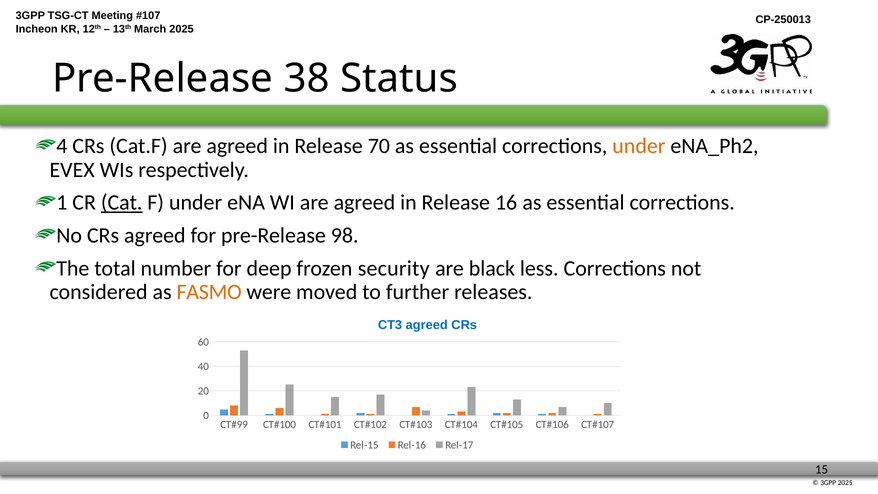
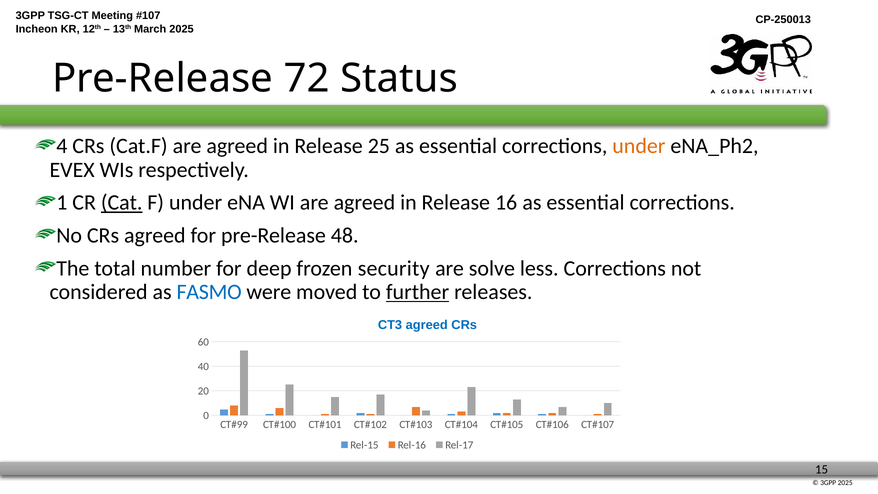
38: 38 -> 72
70: 70 -> 25
98: 98 -> 48
black: black -> solve
FASMO colour: orange -> blue
further underline: none -> present
